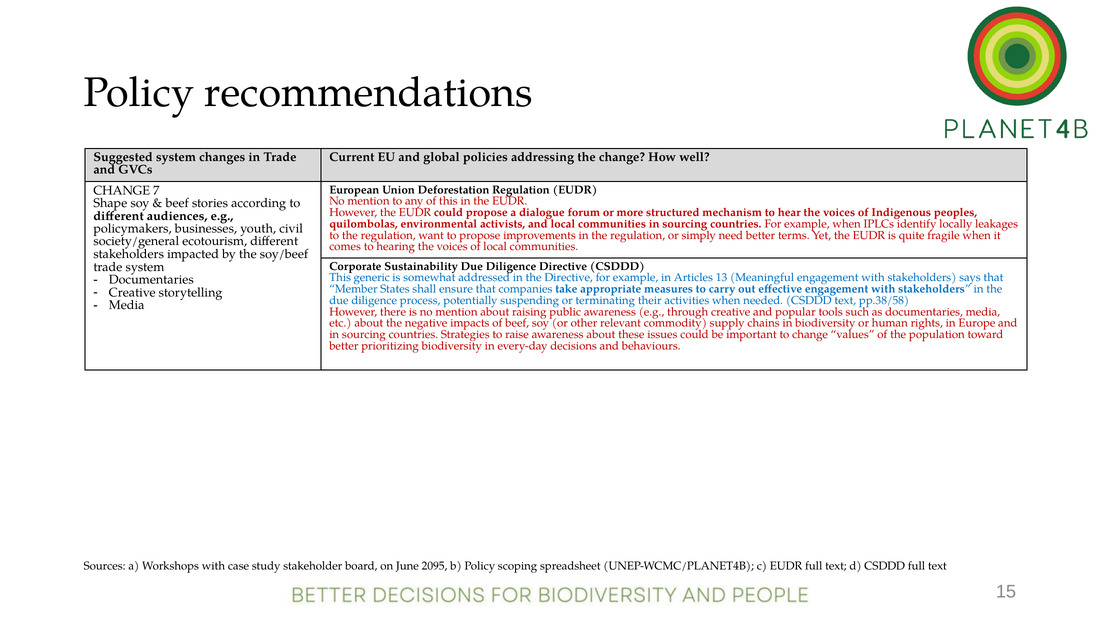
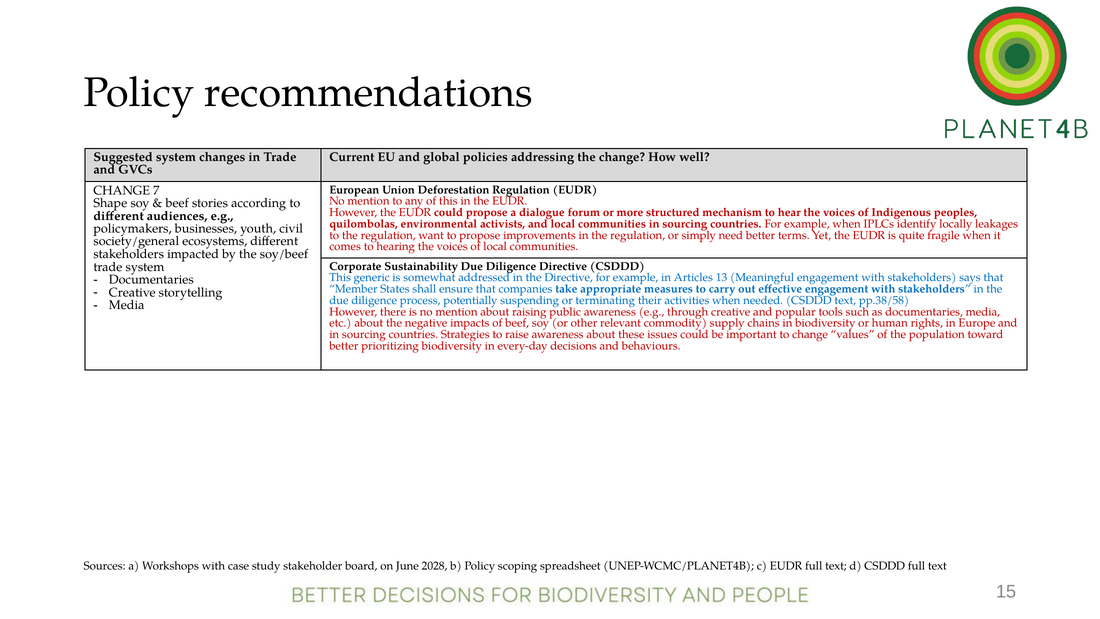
ecotourism: ecotourism -> ecosystems
2095: 2095 -> 2028
